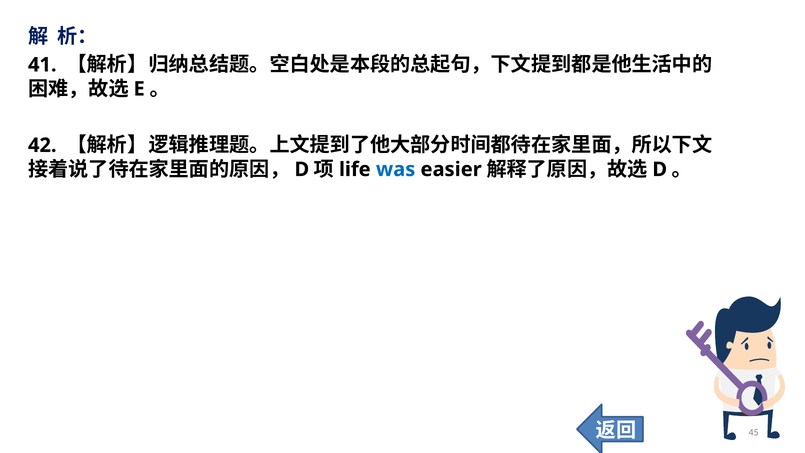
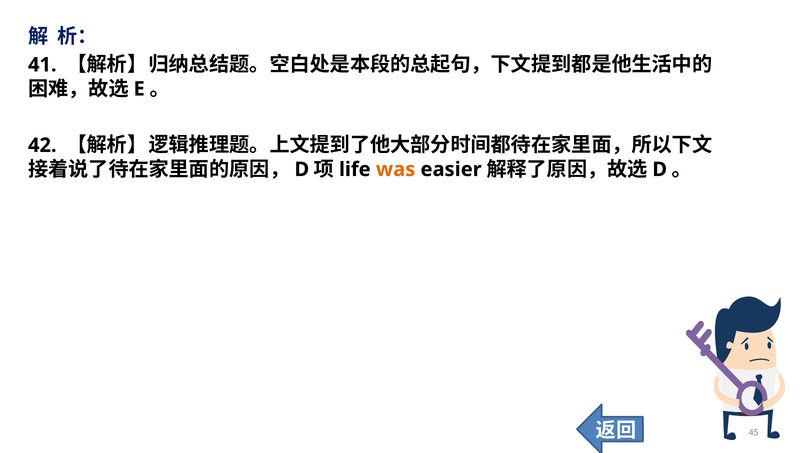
was colour: blue -> orange
